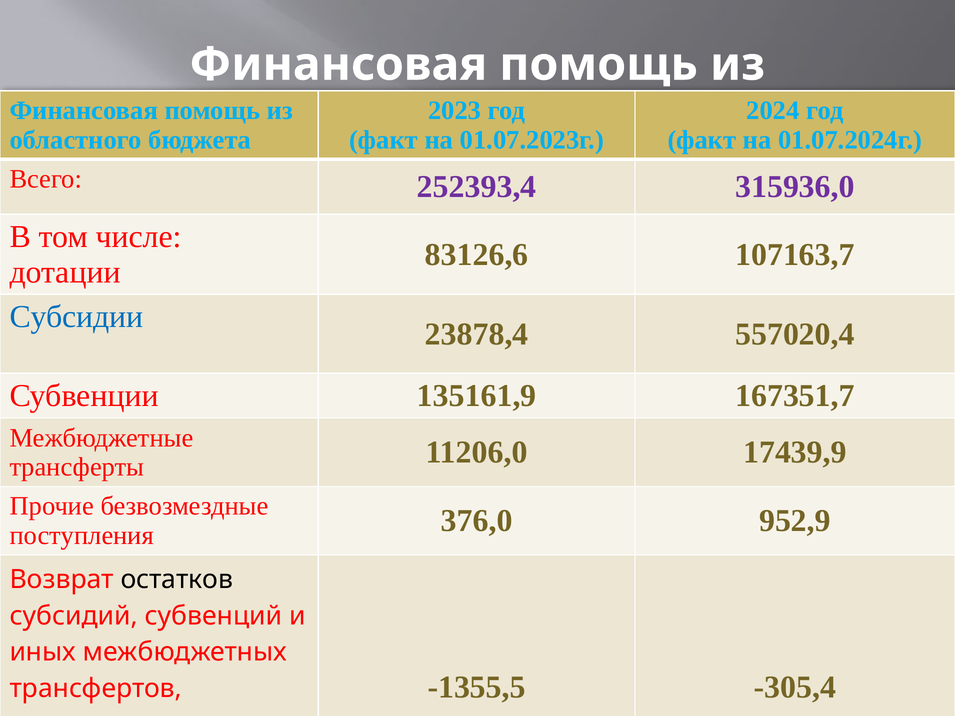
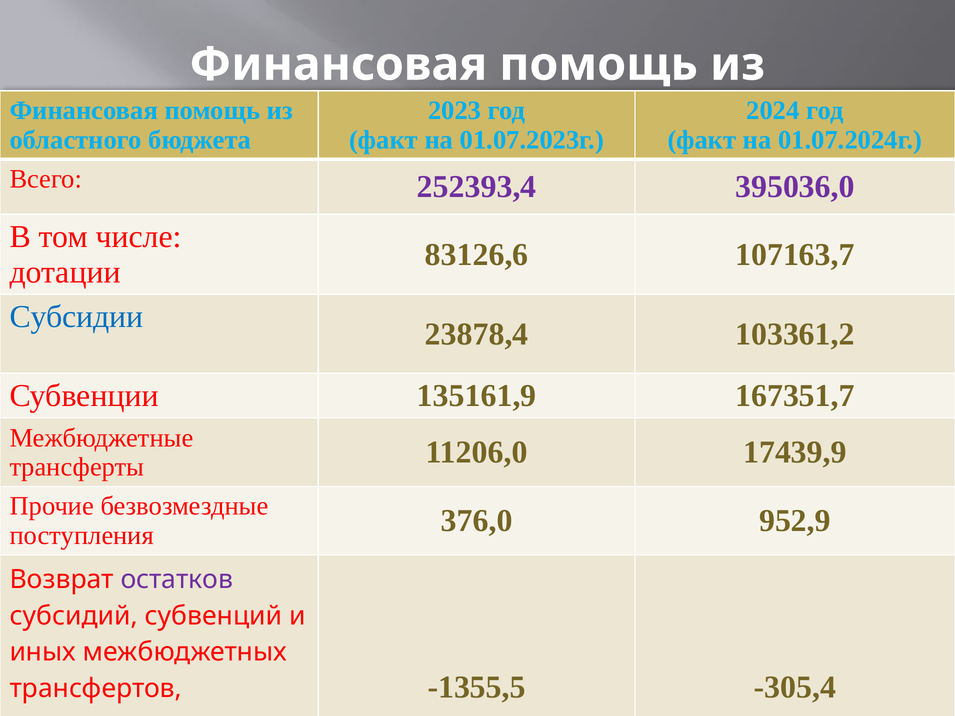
315936,0: 315936,0 -> 395036,0
557020,4: 557020,4 -> 103361,2
остатков colour: black -> purple
